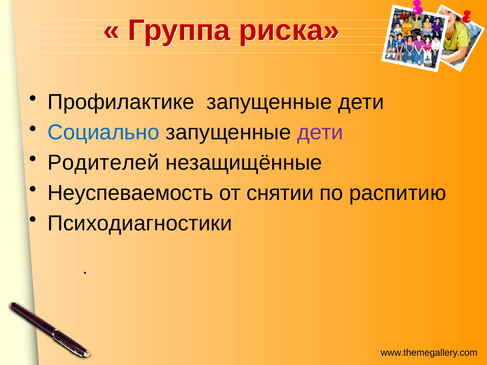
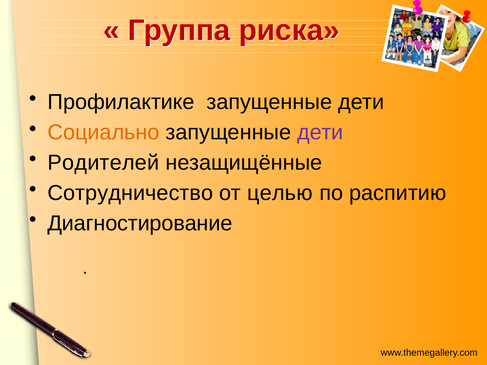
Социально colour: blue -> orange
Неуспеваемость: Неуспеваемость -> Сотрудничество
снятии: снятии -> целью
Психодиагностики: Психодиагностики -> Диагностирование
